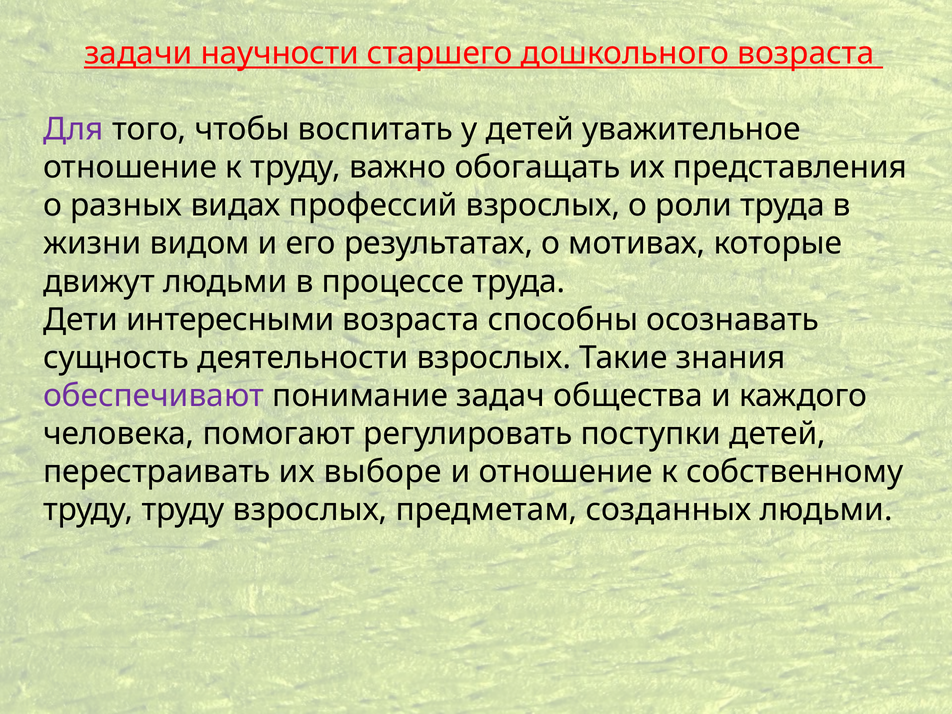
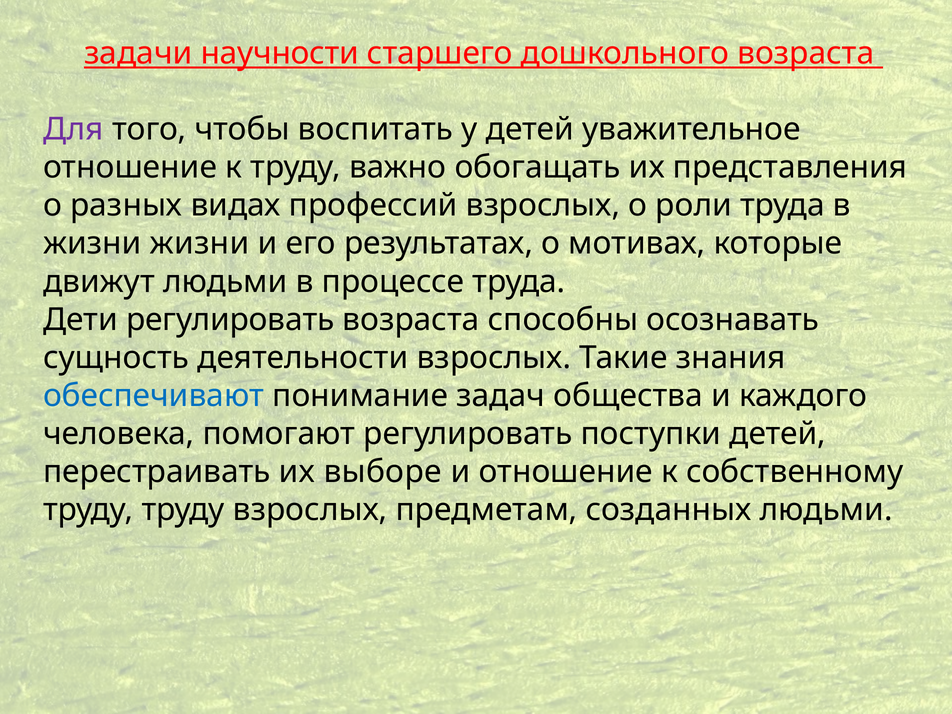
жизни видом: видом -> жизни
Дети интересными: интересными -> регулировать
обеспечивают colour: purple -> blue
